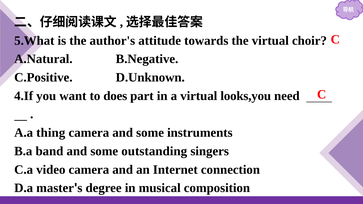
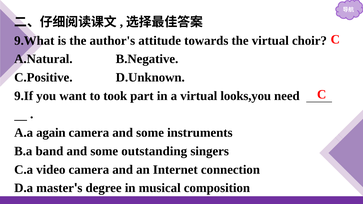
5.What: 5.What -> 9.What
4.If: 4.If -> 9.If
does: does -> took
thing: thing -> again
